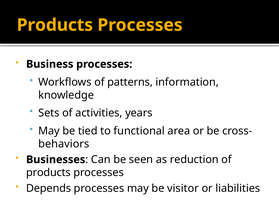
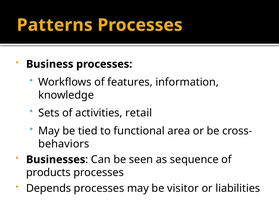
Products at (55, 25): Products -> Patterns
patterns: patterns -> features
years: years -> retail
reduction: reduction -> sequence
